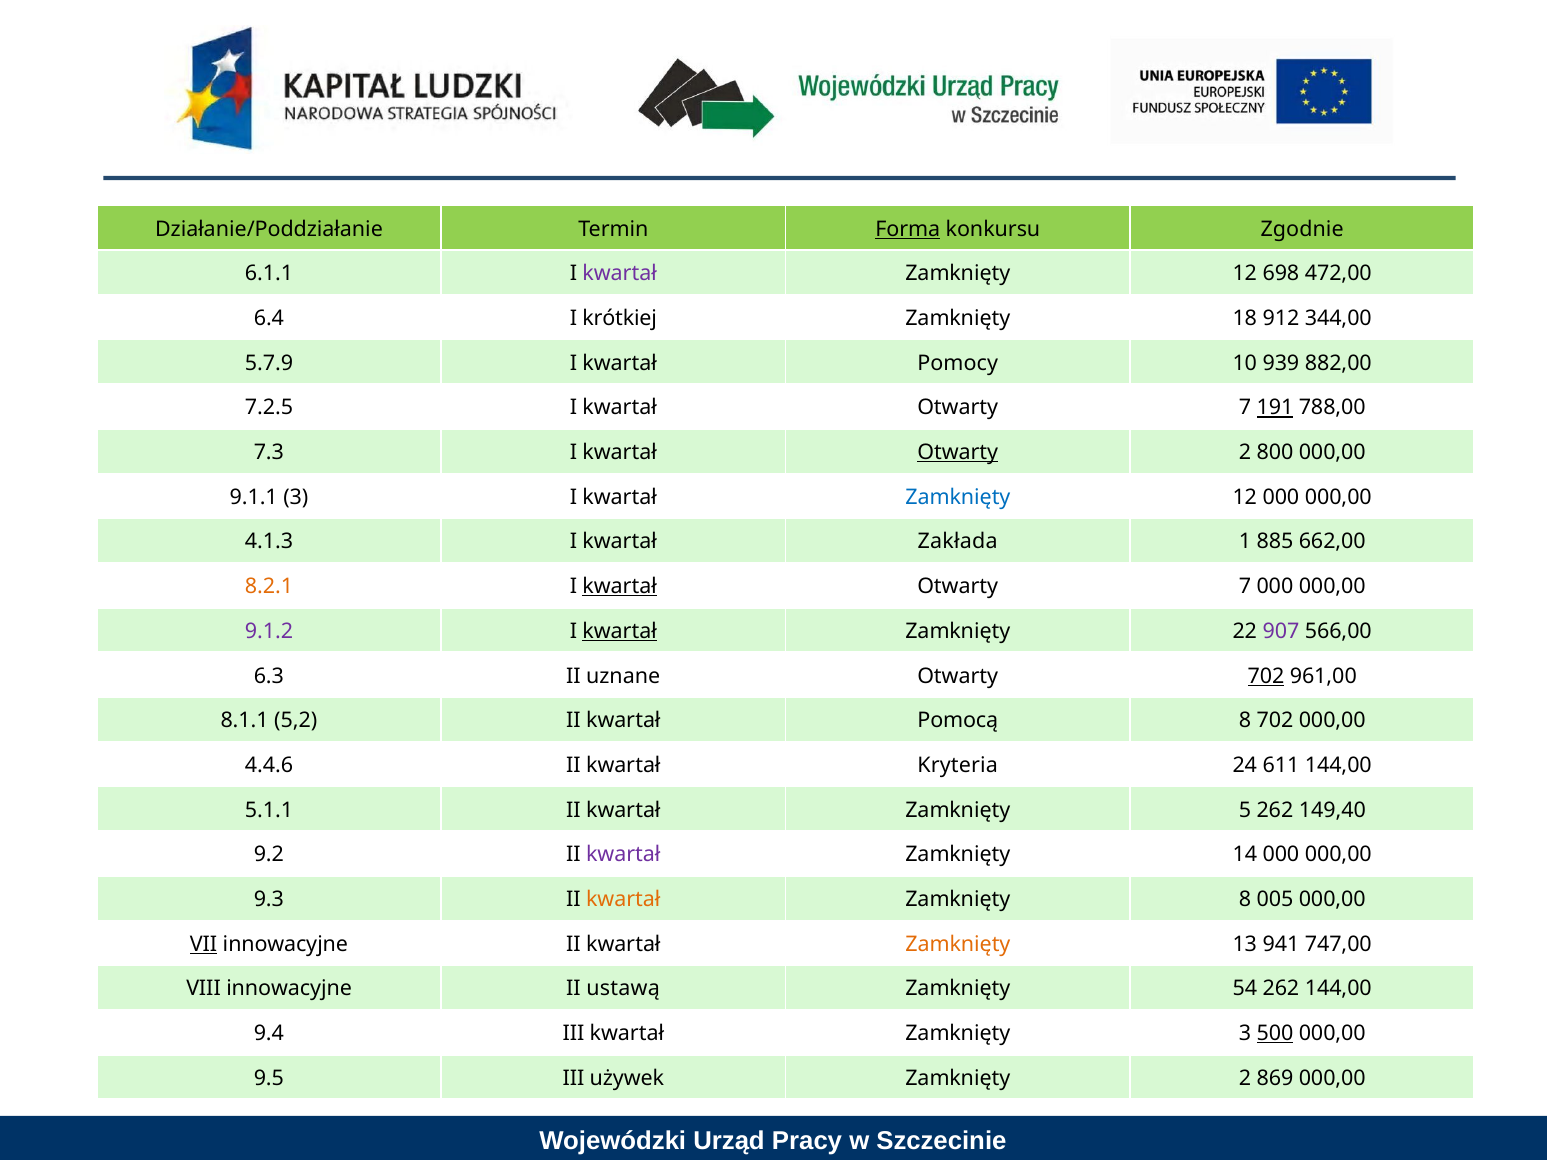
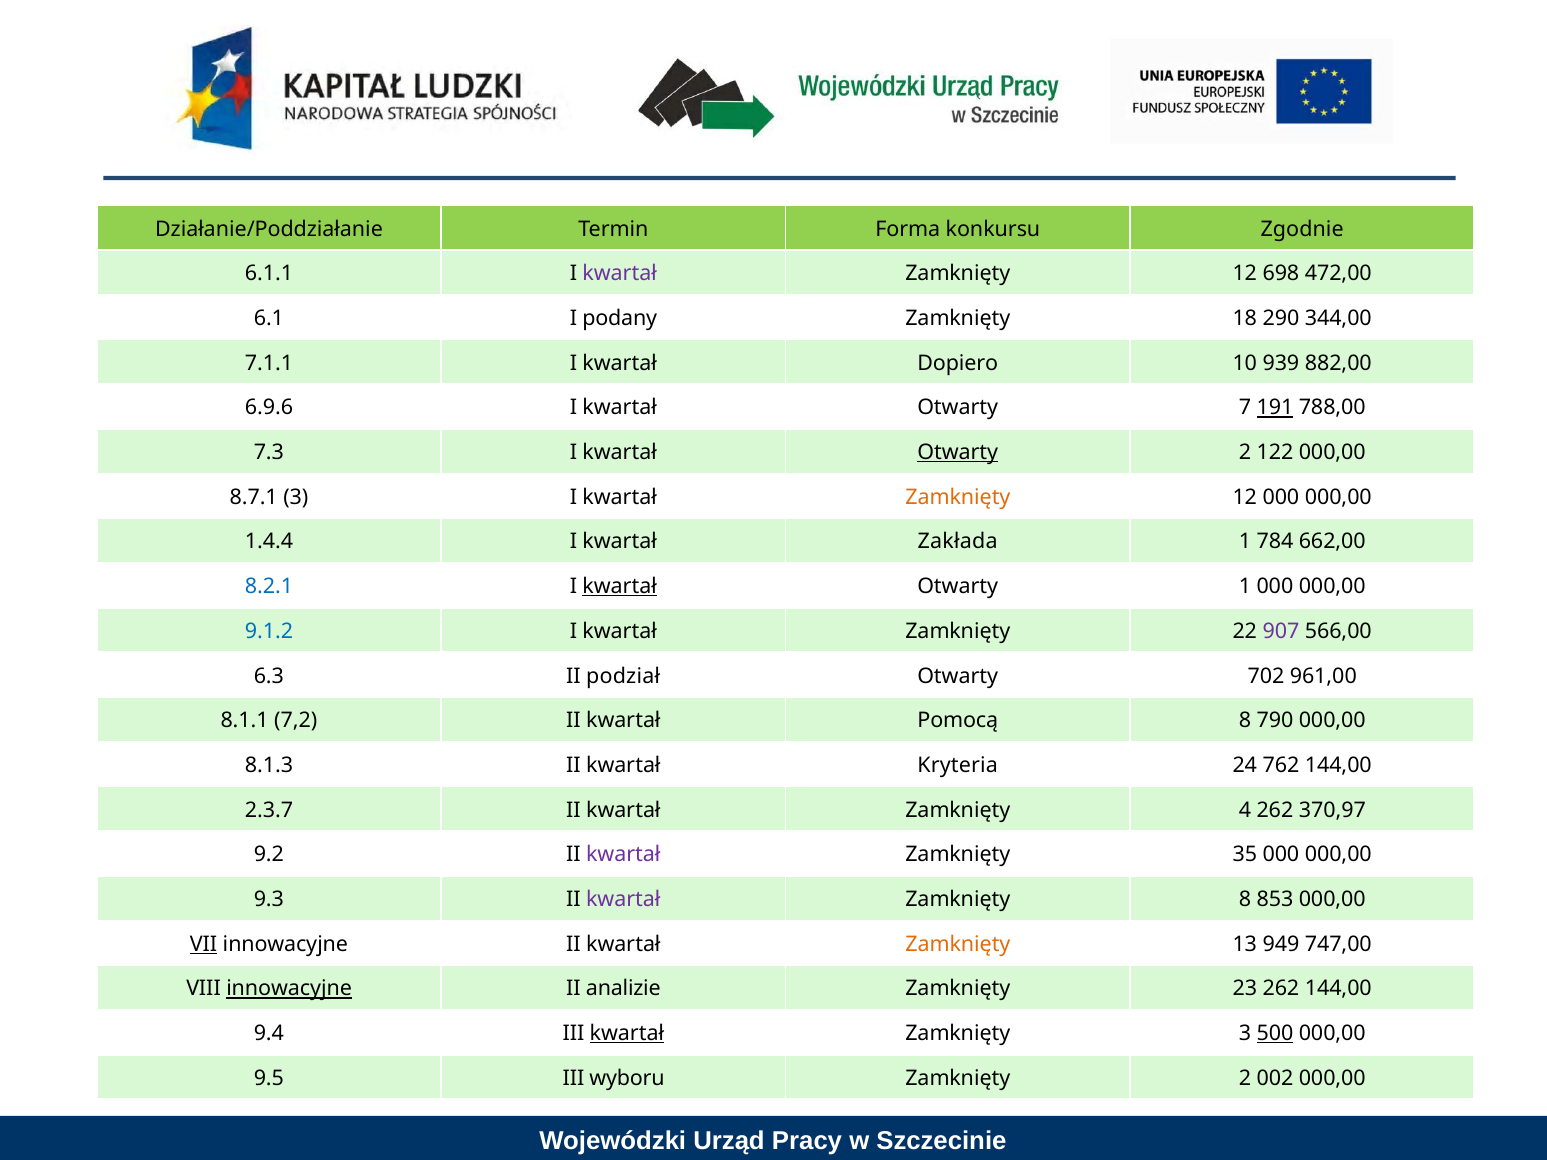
Forma underline: present -> none
6.4: 6.4 -> 6.1
krótkiej: krótkiej -> podany
912: 912 -> 290
5.7.9: 5.7.9 -> 7.1.1
Pomocy: Pomocy -> Dopiero
7.2.5: 7.2.5 -> 6.9.6
800: 800 -> 122
9.1.1: 9.1.1 -> 8.7.1
Zamknięty at (958, 497) colour: blue -> orange
4.1.3: 4.1.3 -> 1.4.4
885: 885 -> 784
8.2.1 colour: orange -> blue
7 at (1245, 587): 7 -> 1
9.1.2 colour: purple -> blue
kwartał at (620, 631) underline: present -> none
uznane: uznane -> podział
702 at (1266, 676) underline: present -> none
5,2: 5,2 -> 7,2
8 702: 702 -> 790
4.4.6: 4.4.6 -> 8.1.3
611: 611 -> 762
5.1.1: 5.1.1 -> 2.3.7
5: 5 -> 4
149,40: 149,40 -> 370,97
14: 14 -> 35
kwartał at (623, 900) colour: orange -> purple
005: 005 -> 853
941: 941 -> 949
innowacyjne at (289, 989) underline: none -> present
ustawą: ustawą -> analizie
54: 54 -> 23
kwartał at (627, 1034) underline: none -> present
używek: używek -> wyboru
869: 869 -> 002
